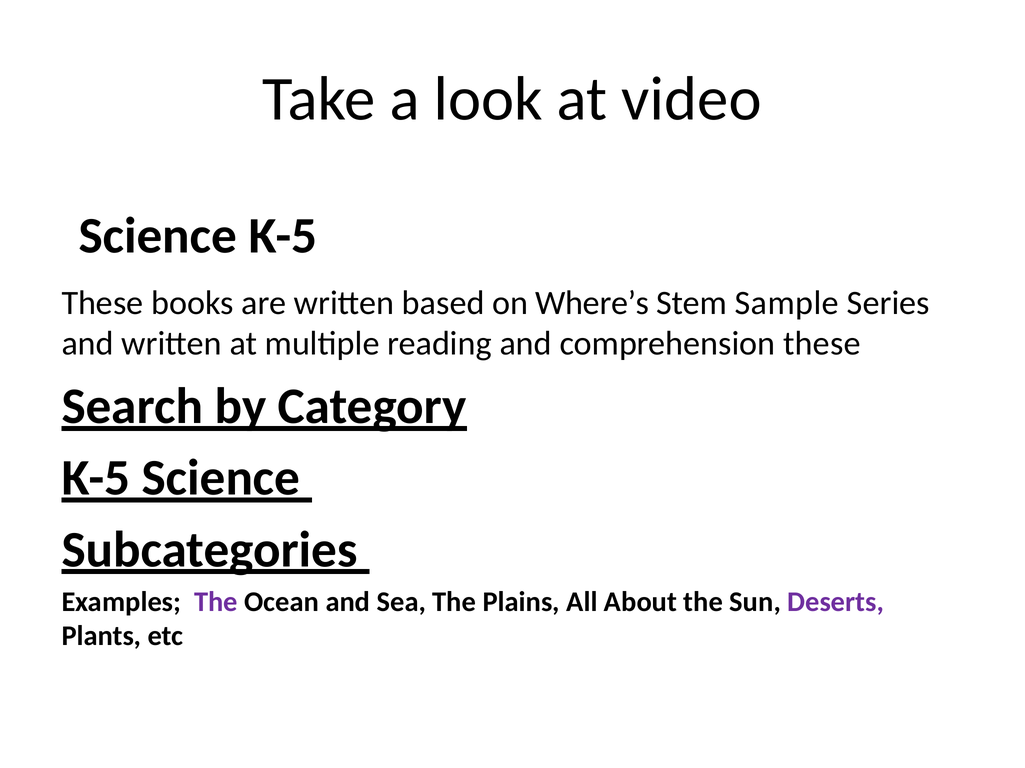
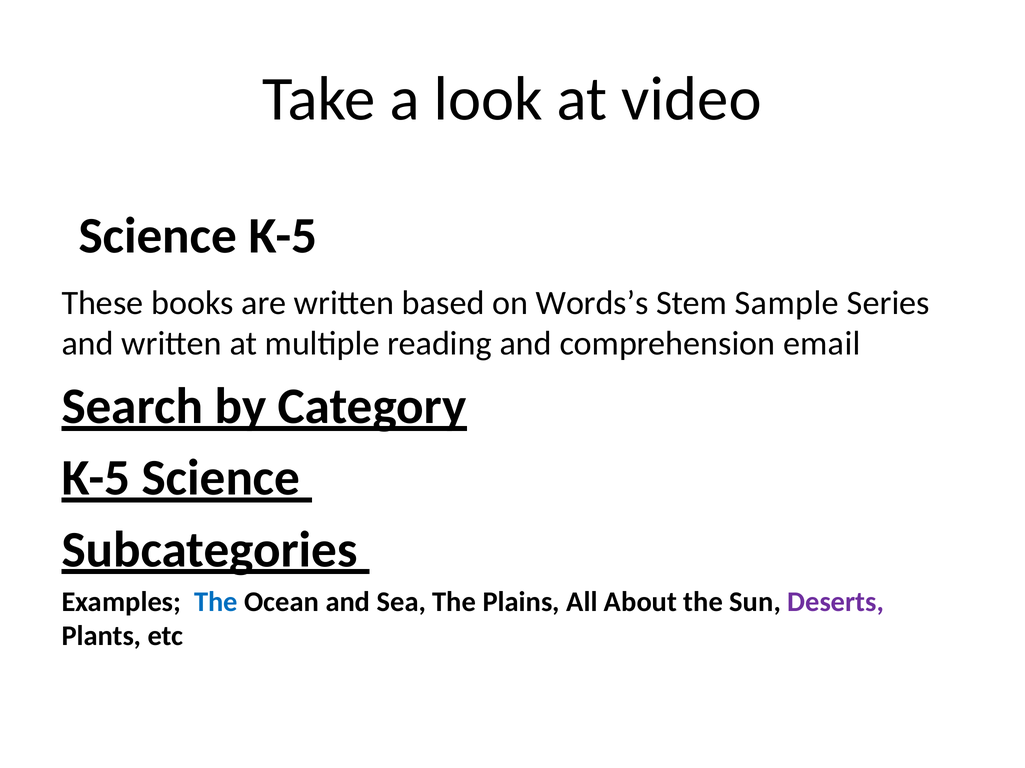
Where’s: Where’s -> Words’s
comprehension these: these -> email
The at (216, 602) colour: purple -> blue
